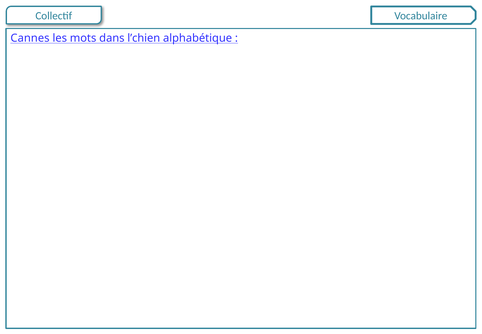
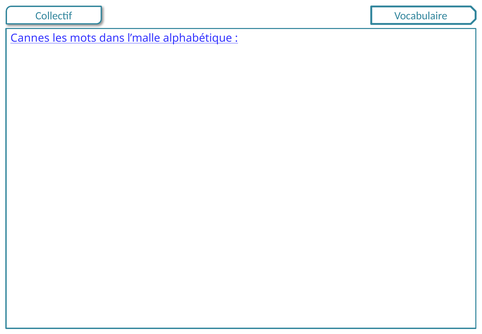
l’chien: l’chien -> l’malle
